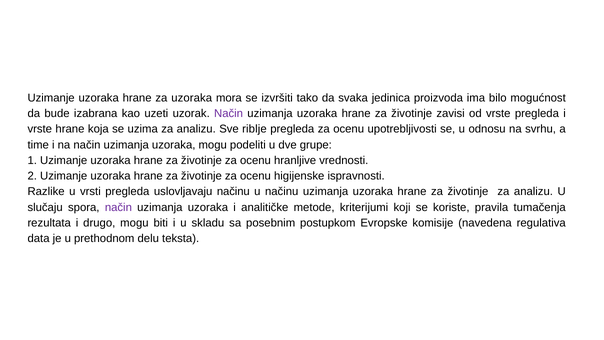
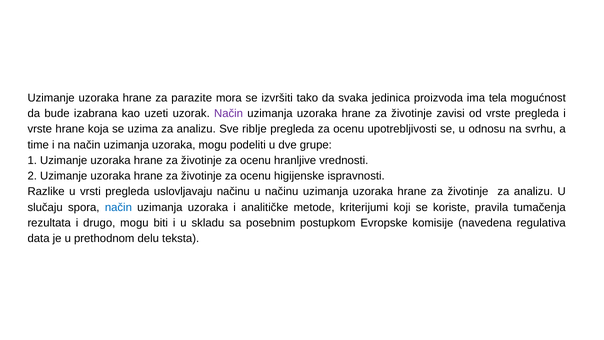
za uzoraka: uzoraka -> parazite
bilo: bilo -> tela
način at (118, 207) colour: purple -> blue
